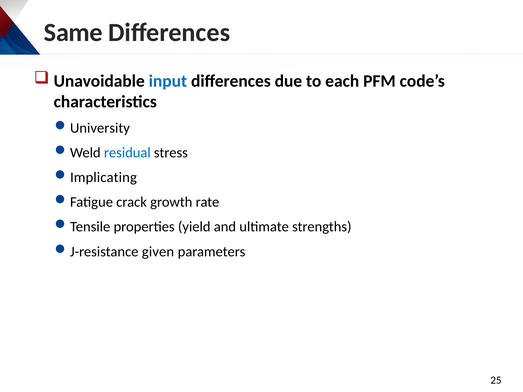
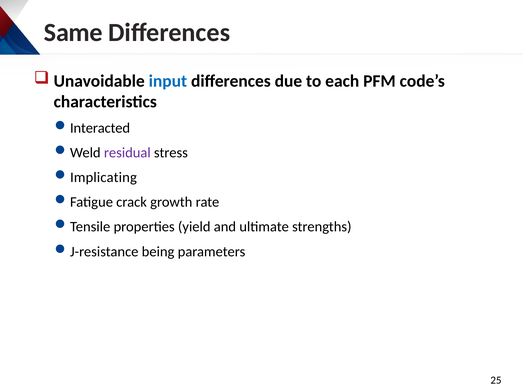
University: University -> Interacted
residual colour: blue -> purple
given: given -> being
